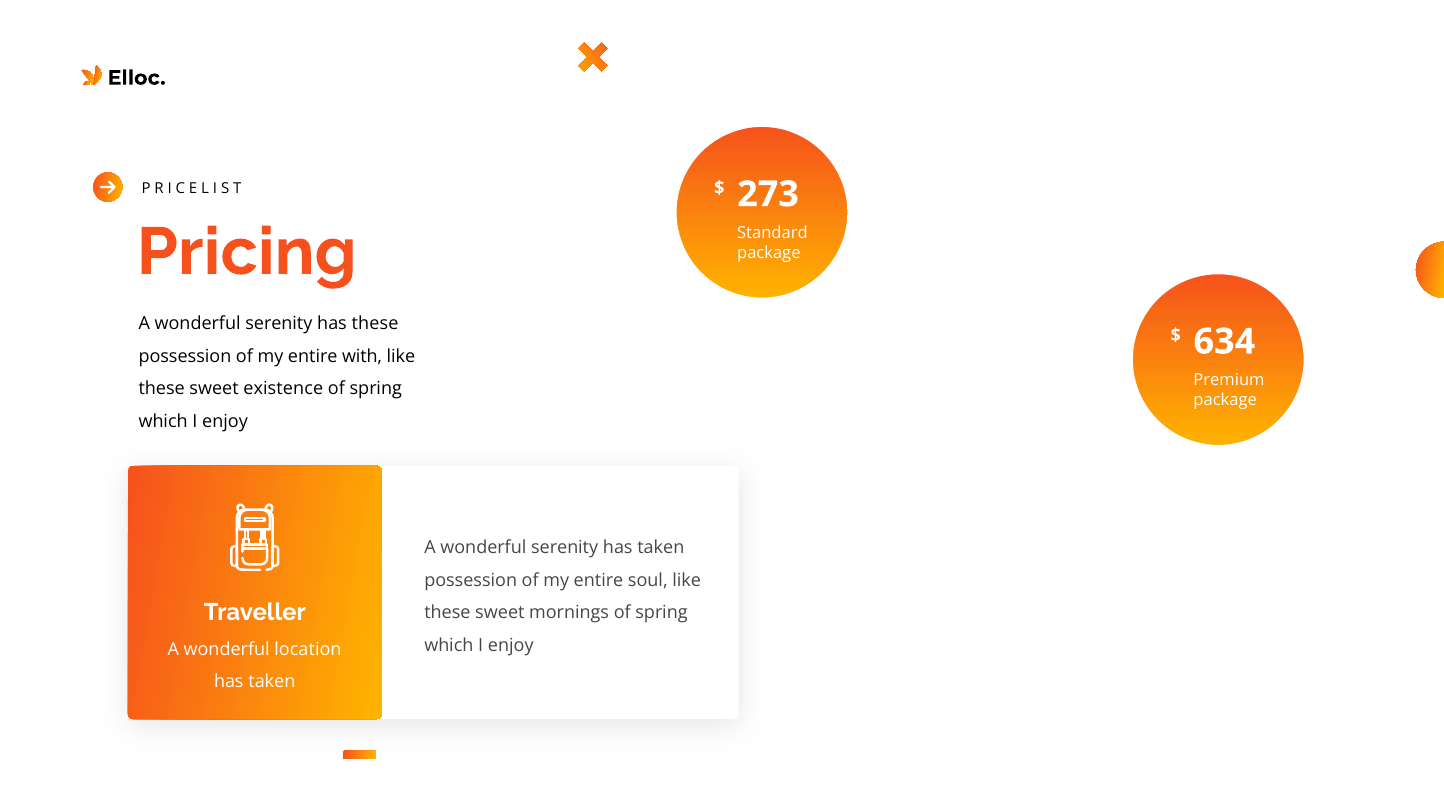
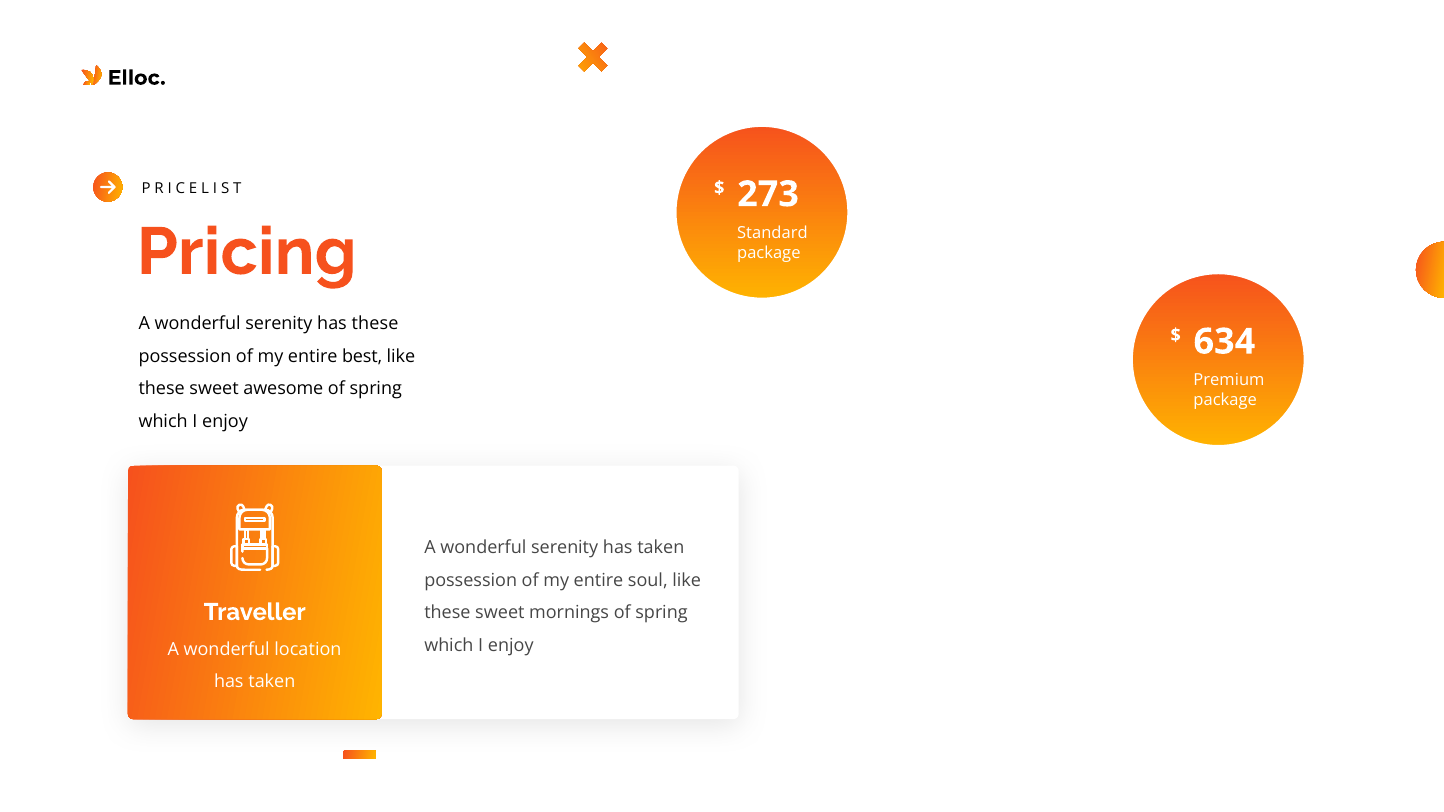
with: with -> best
existence: existence -> awesome
